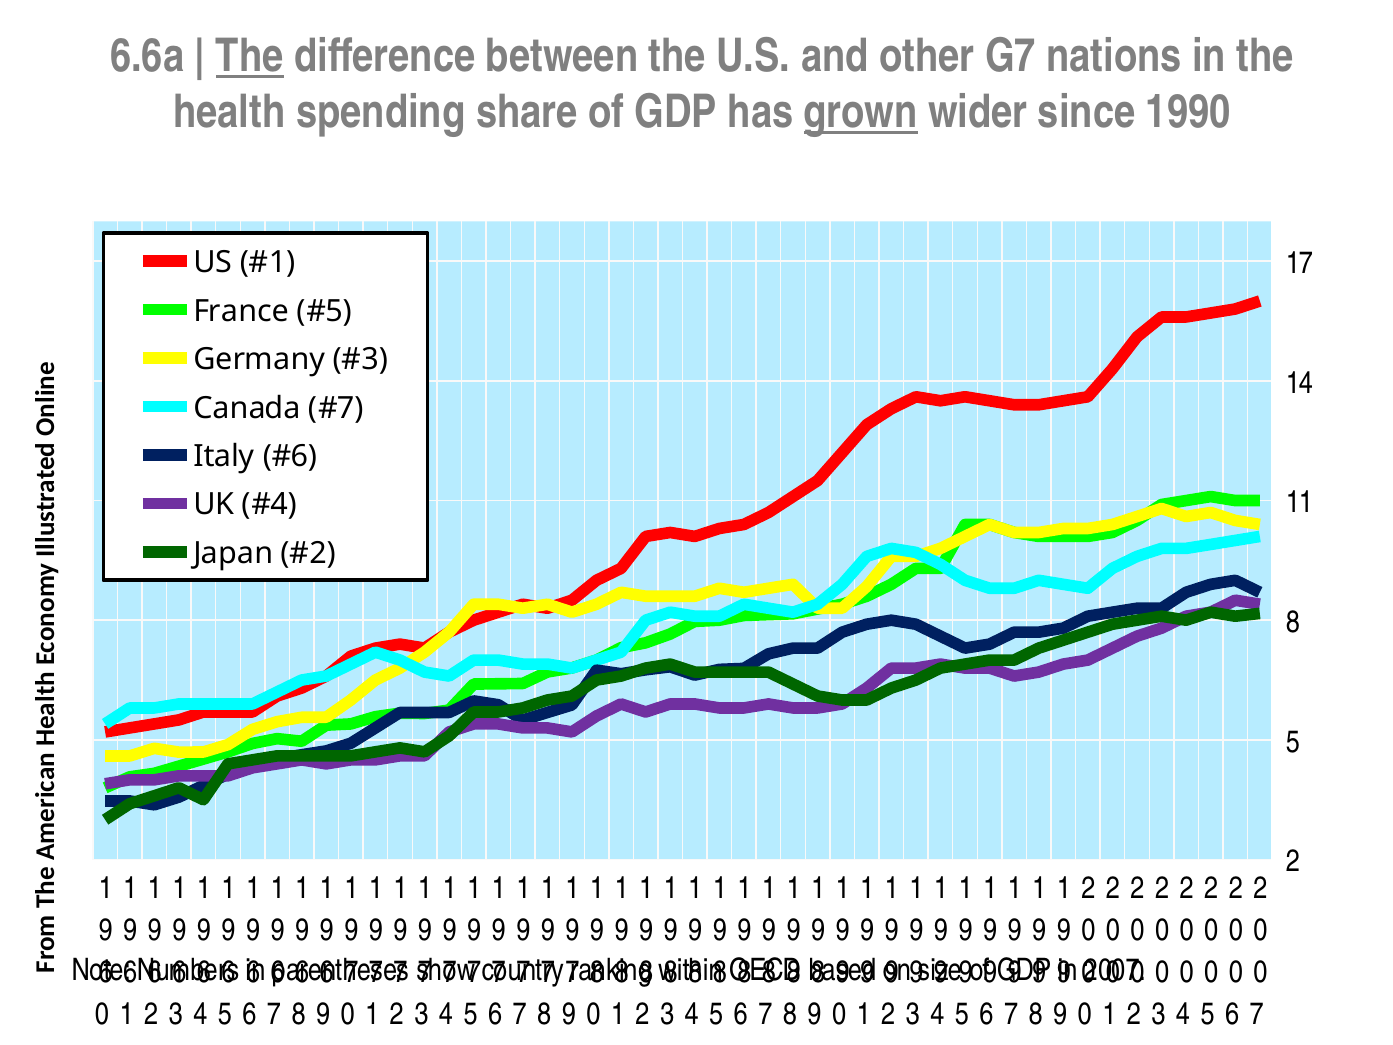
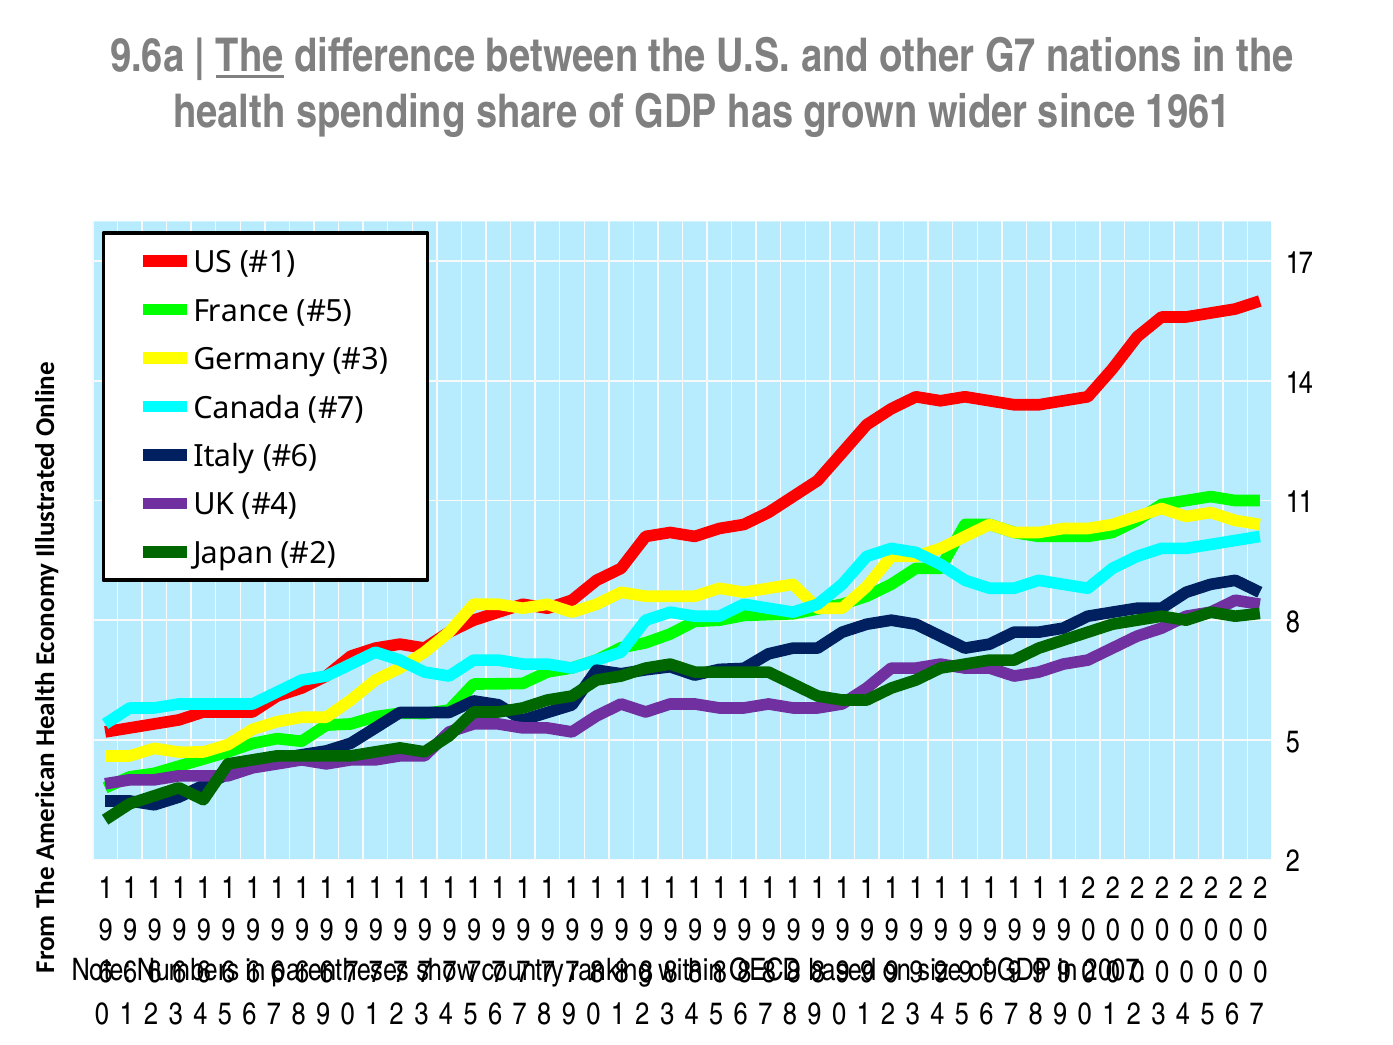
6.6a: 6.6a -> 9.6a
grown underline: present -> none
1990: 1990 -> 1961
